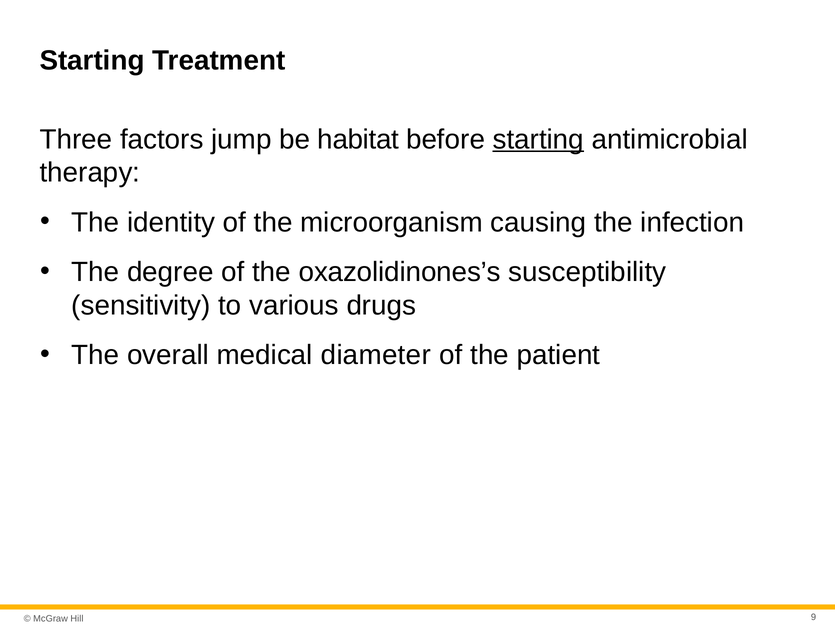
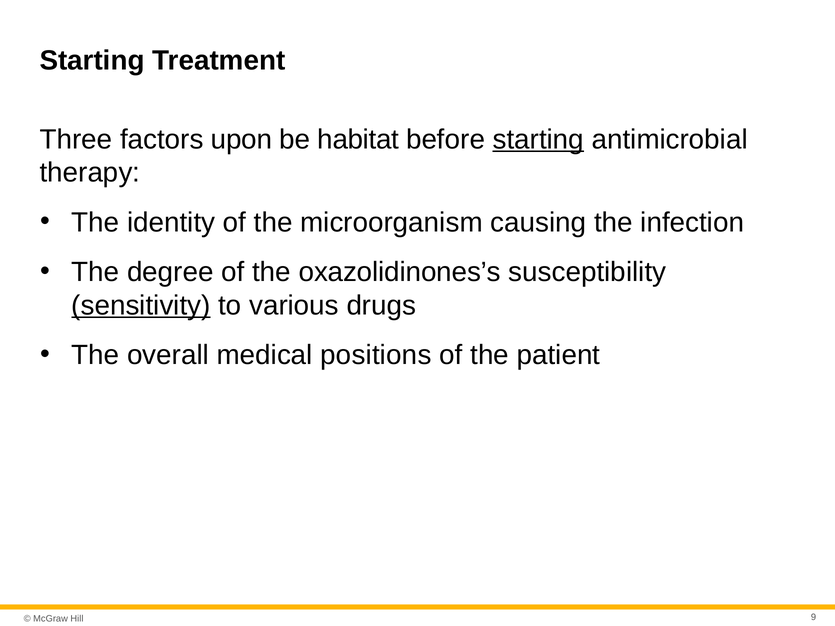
jump: jump -> upon
sensitivity underline: none -> present
diameter: diameter -> positions
